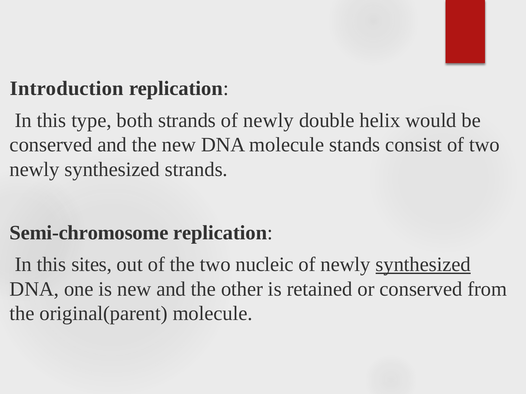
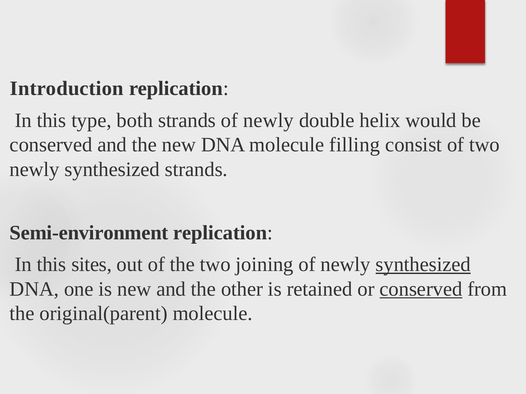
stands: stands -> filling
Semi-chromosome: Semi-chromosome -> Semi-environment
nucleic: nucleic -> joining
conserved at (421, 289) underline: none -> present
